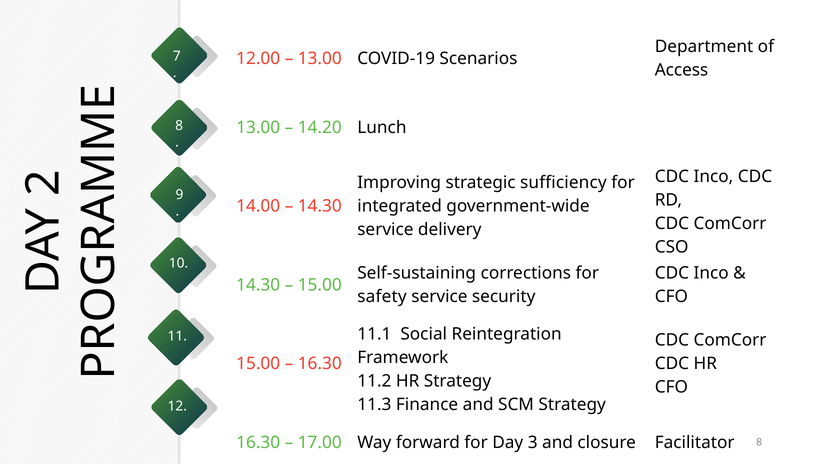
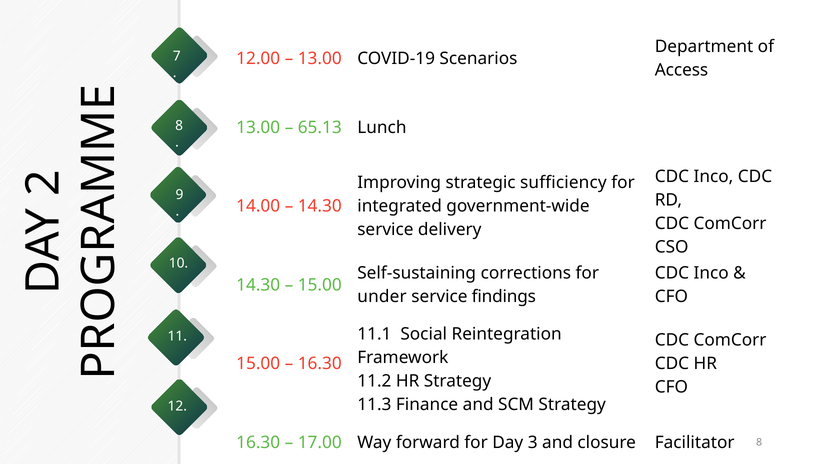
14.20: 14.20 -> 65.13
safety: safety -> under
security: security -> findings
